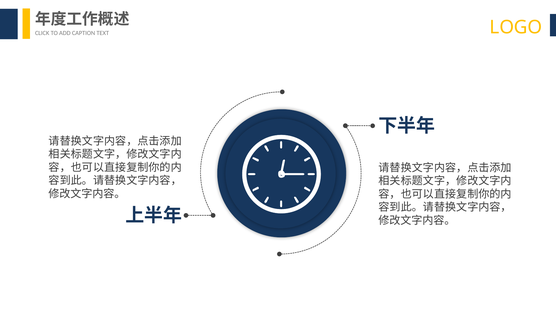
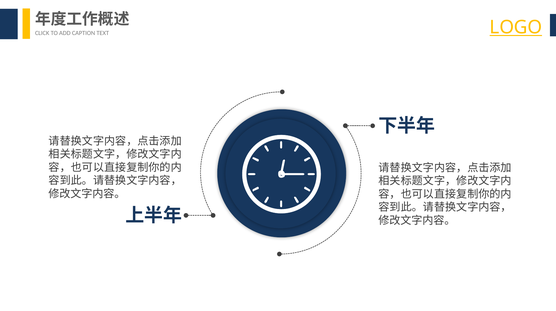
LOGO underline: none -> present
